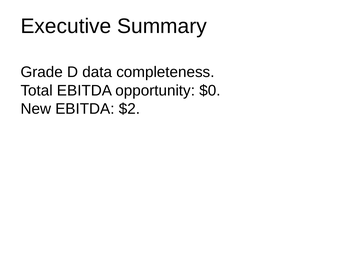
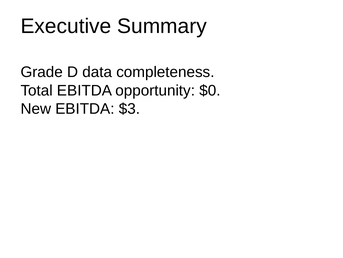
$2: $2 -> $3
